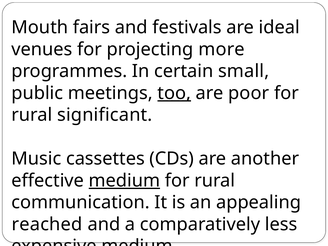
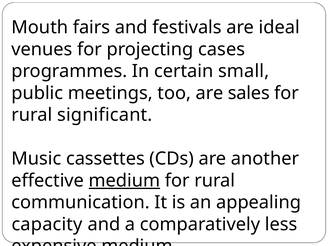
more: more -> cases
too underline: present -> none
poor: poor -> sales
reached: reached -> capacity
